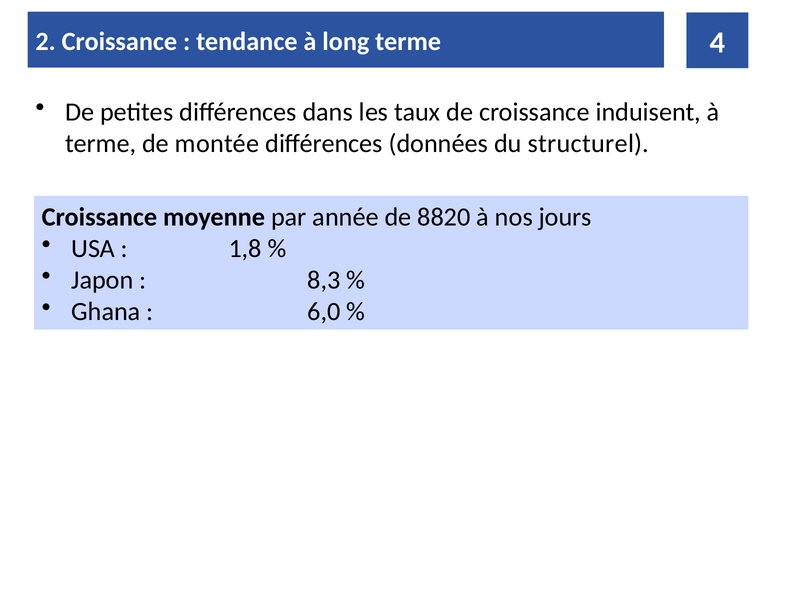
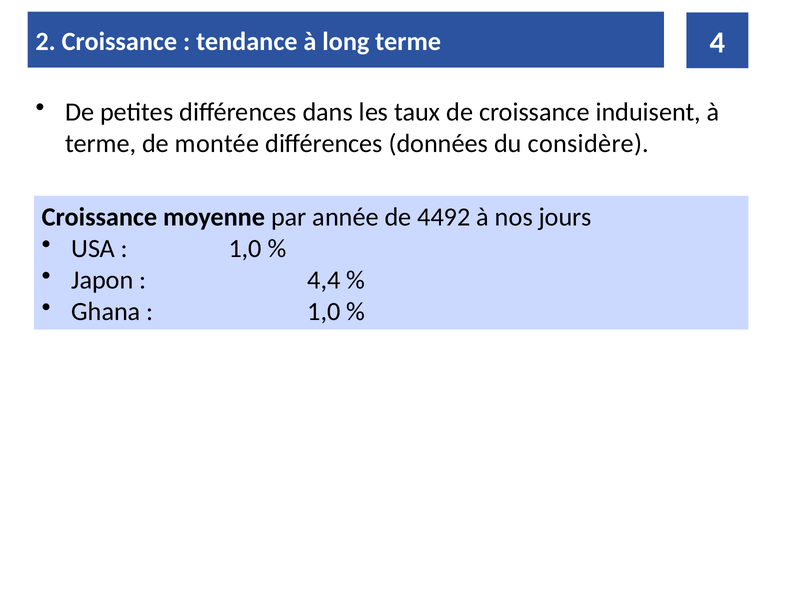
structurel: structurel -> considère
8820: 8820 -> 4492
1,8 at (245, 249): 1,8 -> 1,0
8,3: 8,3 -> 4,4
6,0 at (324, 312): 6,0 -> 1,0
